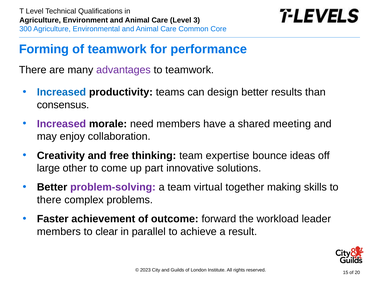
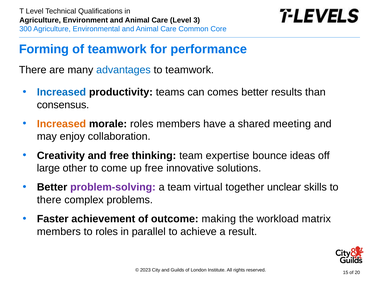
advantages colour: purple -> blue
design: design -> comes
Increased at (61, 124) colour: purple -> orange
morale need: need -> roles
up part: part -> free
making: making -> unclear
forward: forward -> making
leader: leader -> matrix
to clear: clear -> roles
